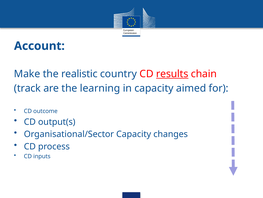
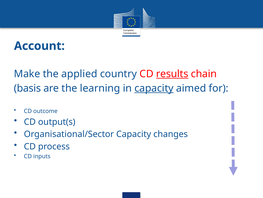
realistic: realistic -> applied
track: track -> basis
capacity at (154, 88) underline: none -> present
